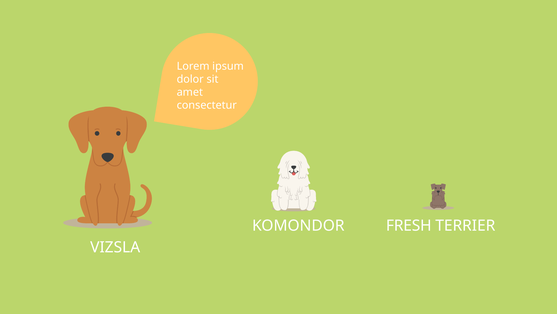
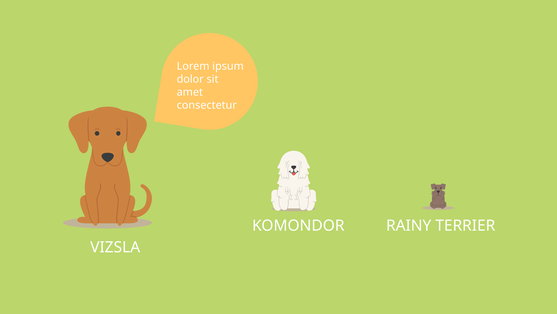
FRESH: FRESH -> RAINY
